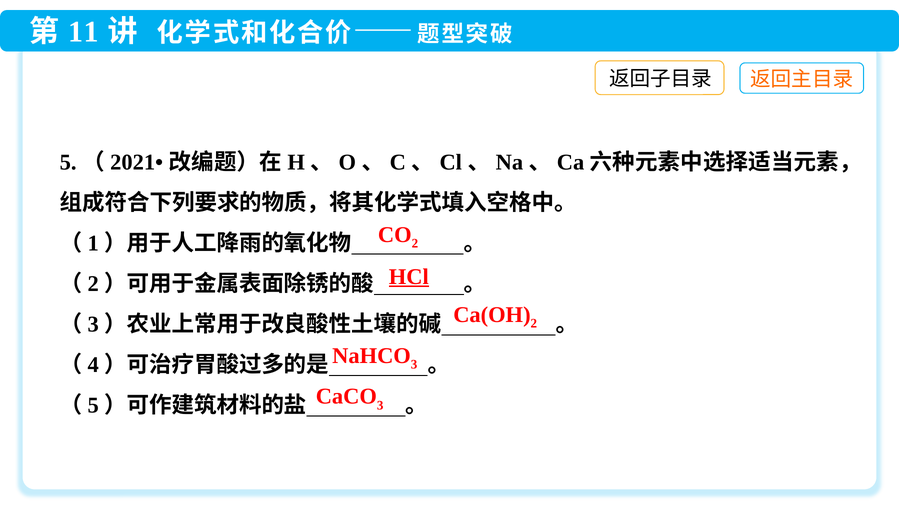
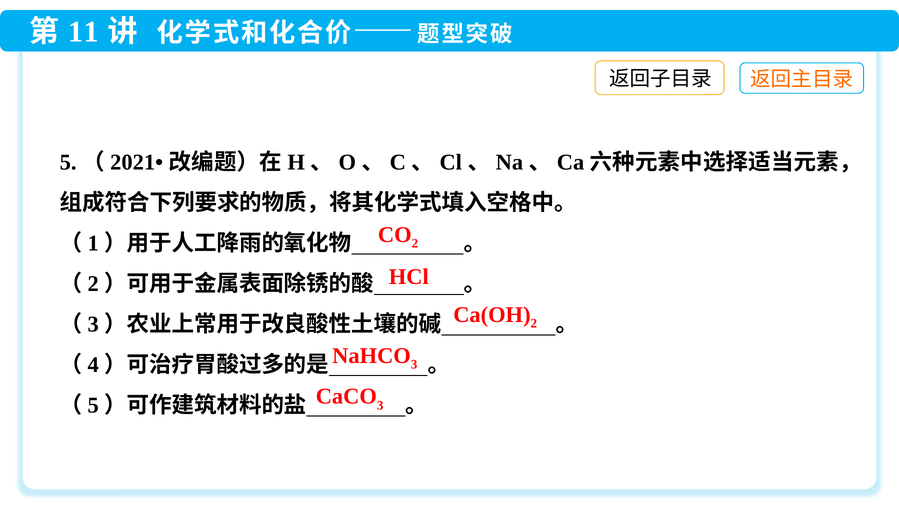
HCl underline: present -> none
